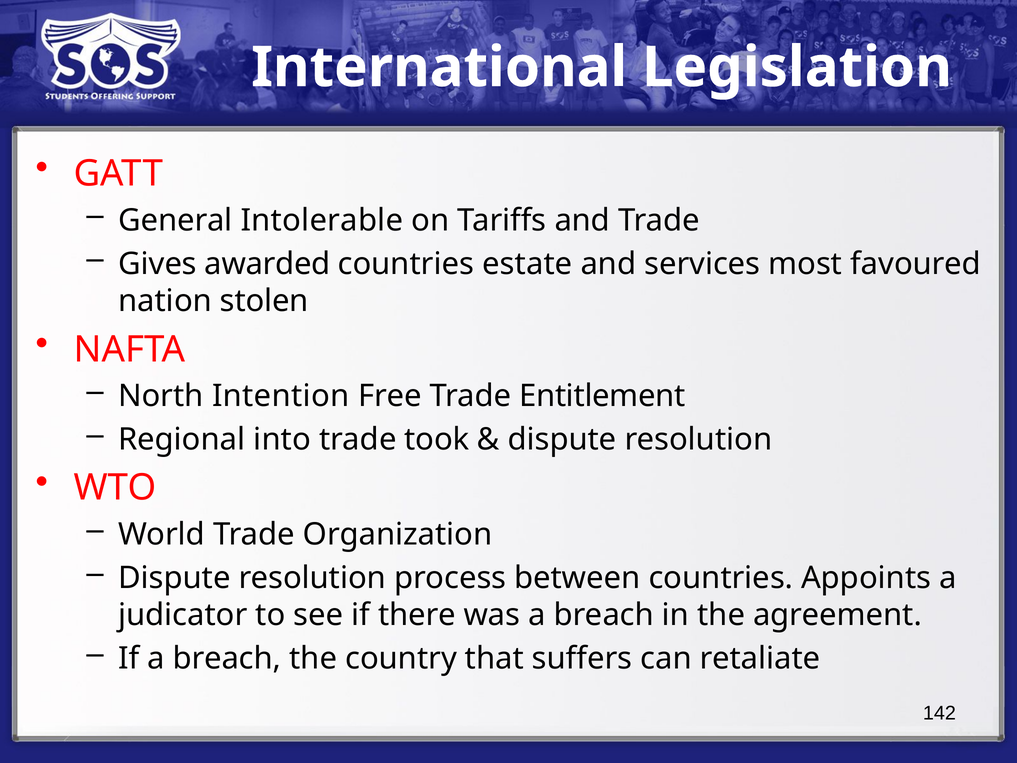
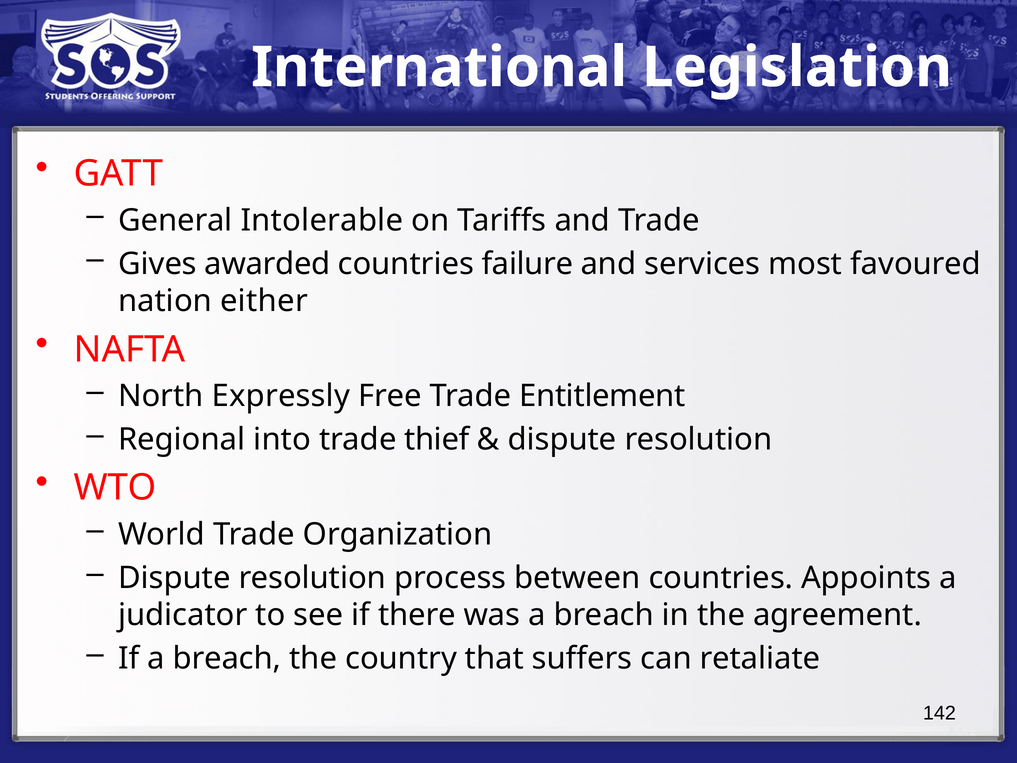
estate: estate -> failure
stolen: stolen -> either
Intention: Intention -> Expressly
took: took -> thief
